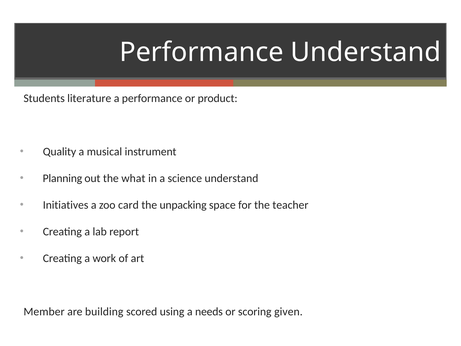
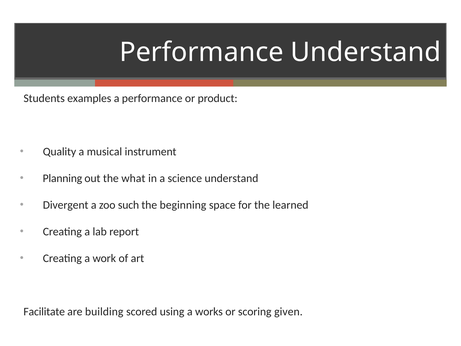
literature: literature -> examples
Initiatives: Initiatives -> Divergent
card: card -> such
unpacking: unpacking -> beginning
teacher: teacher -> learned
Member: Member -> Facilitate
needs: needs -> works
